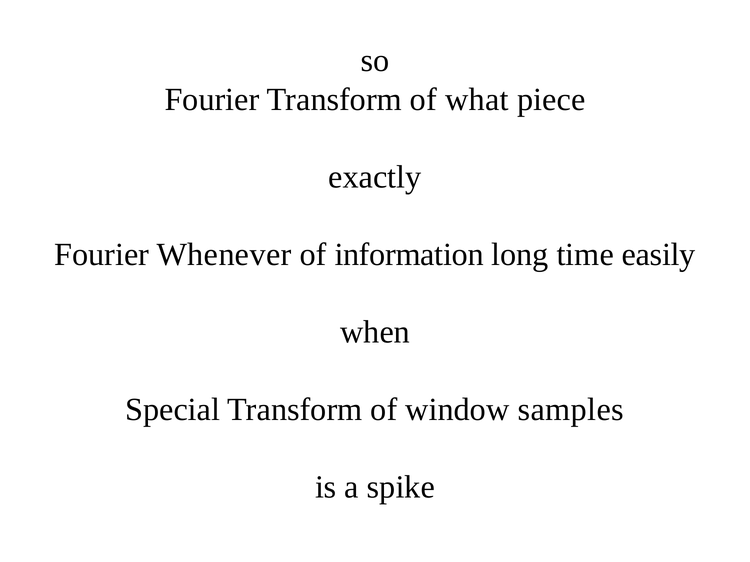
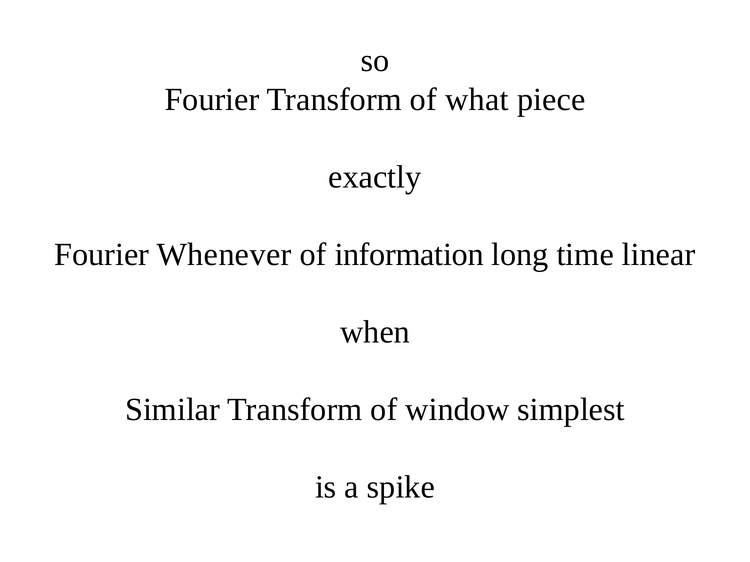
easily: easily -> linear
Special: Special -> Similar
samples: samples -> simplest
